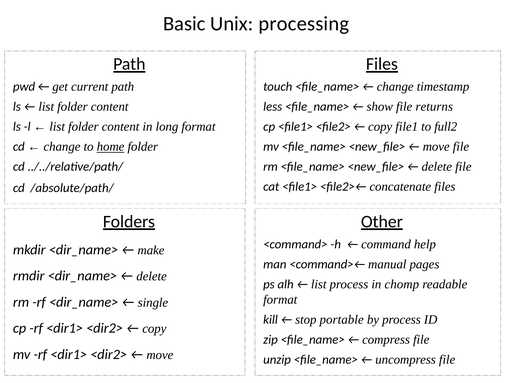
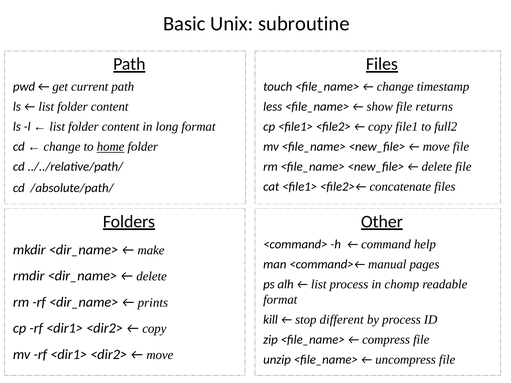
processing: processing -> subroutine
single: single -> prints
portable: portable -> different
